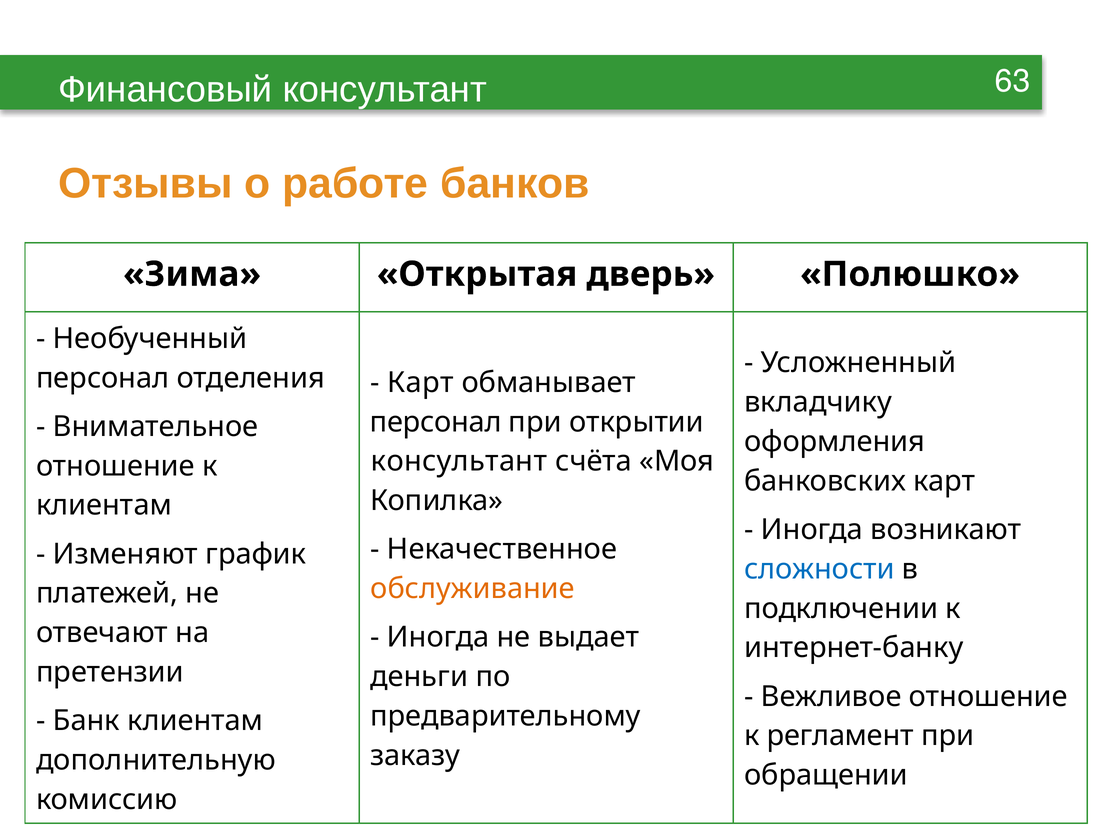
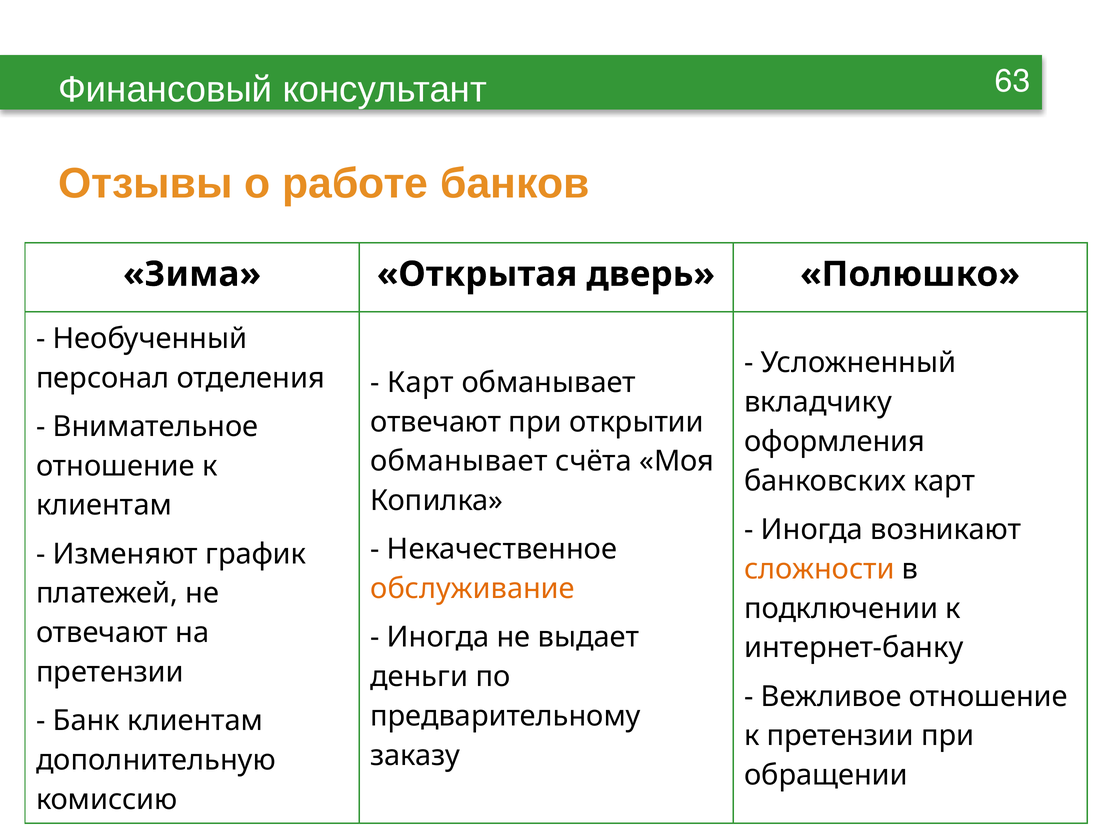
персонал at (436, 422): персонал -> отвечают
консультант at (459, 461): консультант -> обманывает
сложности colour: blue -> orange
к регламент: регламент -> претензии
